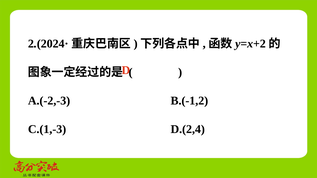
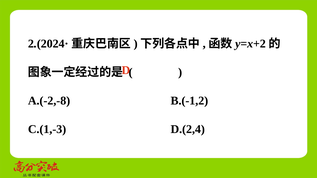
A.(-2,-3: A.(-2,-3 -> A.(-2,-8
